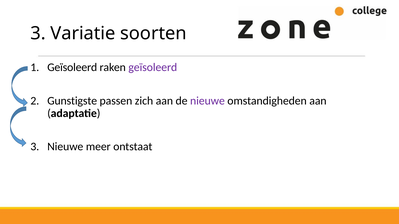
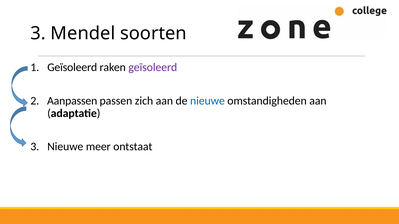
Variatie: Variatie -> Mendel
Gunstigste: Gunstigste -> Aanpassen
nieuwe at (207, 101) colour: purple -> blue
